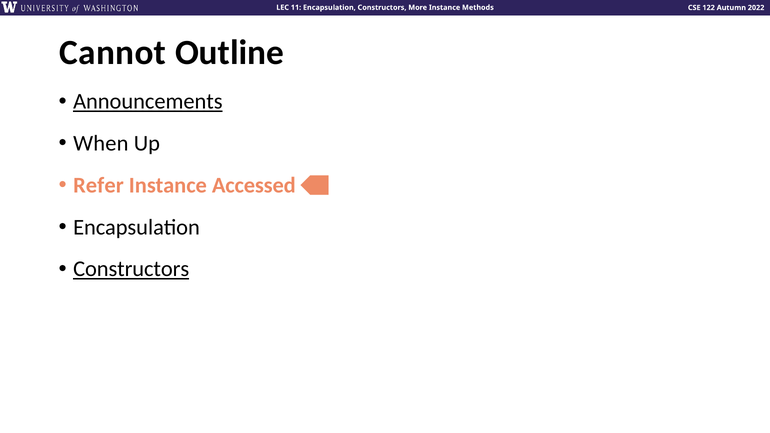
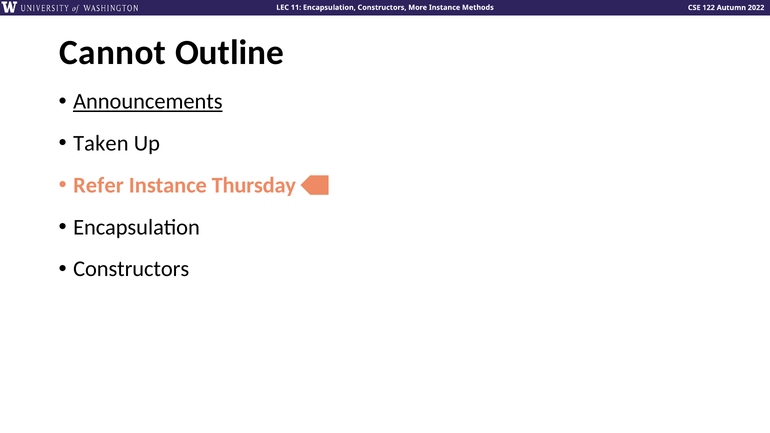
When: When -> Taken
Accessed: Accessed -> Thursday
Constructors at (131, 269) underline: present -> none
